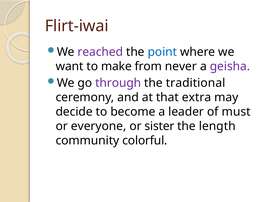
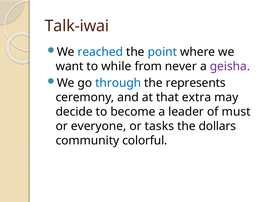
Flirt-iwai: Flirt-iwai -> Talk-iwai
reached colour: purple -> blue
make: make -> while
through colour: purple -> blue
traditional: traditional -> represents
sister: sister -> tasks
length: length -> dollars
